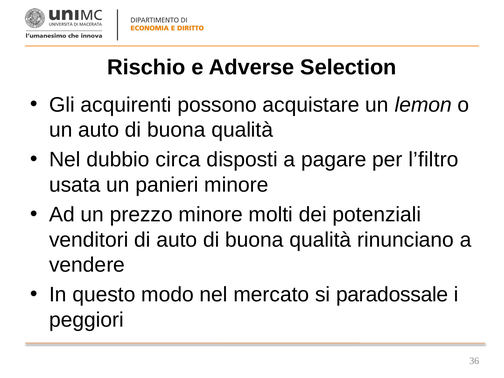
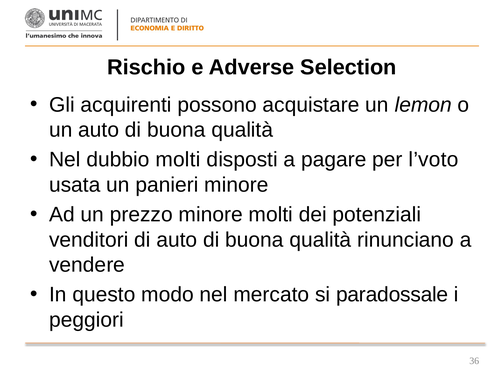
dubbio circa: circa -> molti
l’filtro: l’filtro -> l’voto
